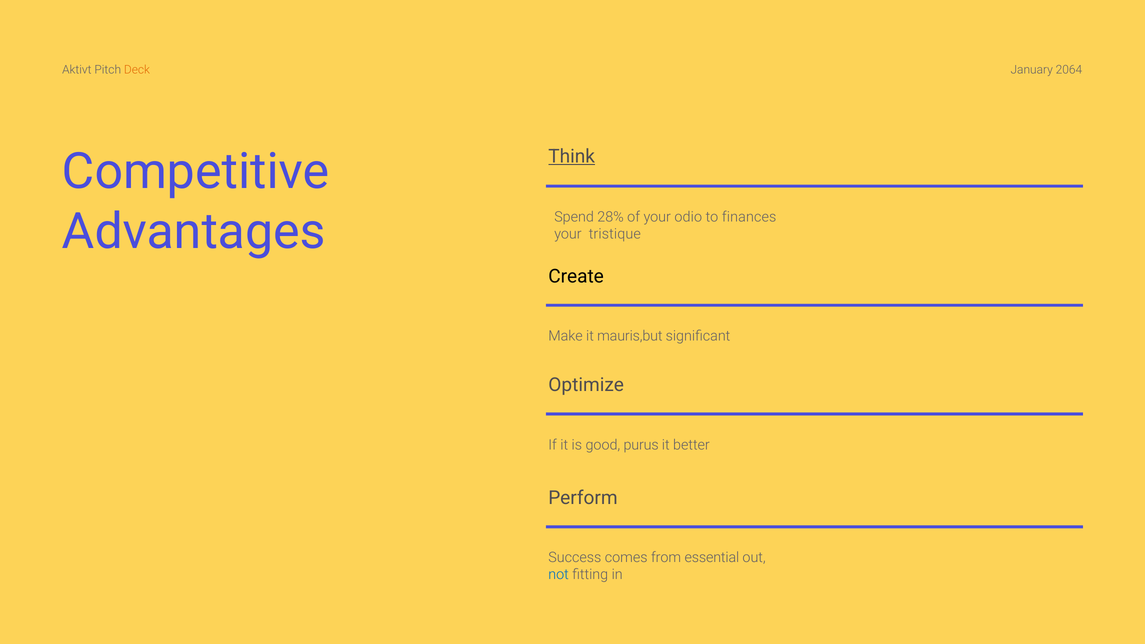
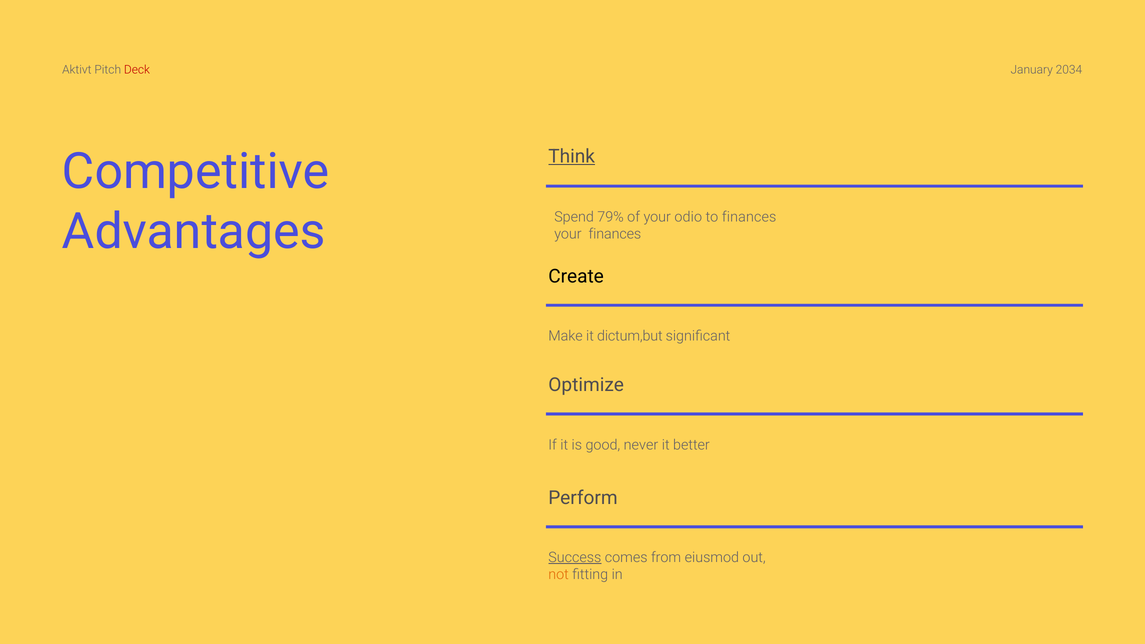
Deck colour: orange -> red
2064: 2064 -> 2034
28%: 28% -> 79%
your tristique: tristique -> finances
mauris,but: mauris,but -> dictum,but
purus: purus -> never
Success underline: none -> present
essential: essential -> eiusmod
not colour: blue -> orange
